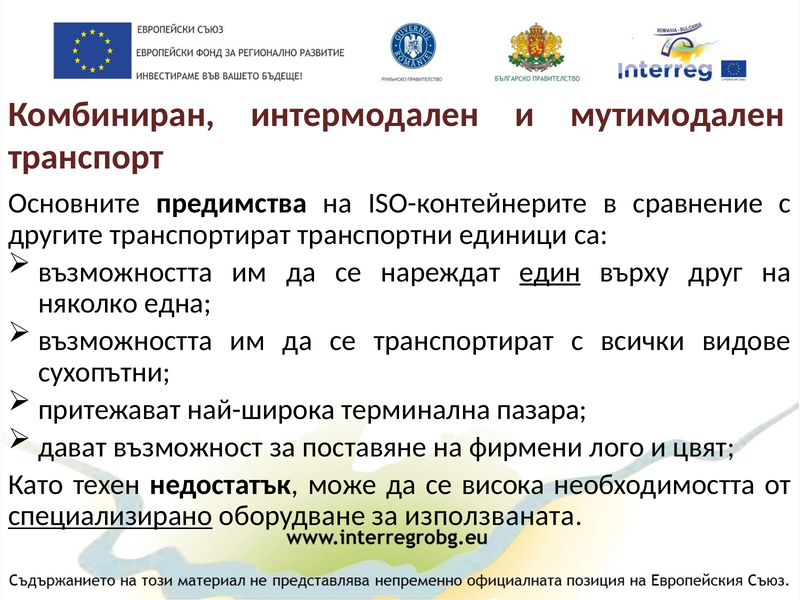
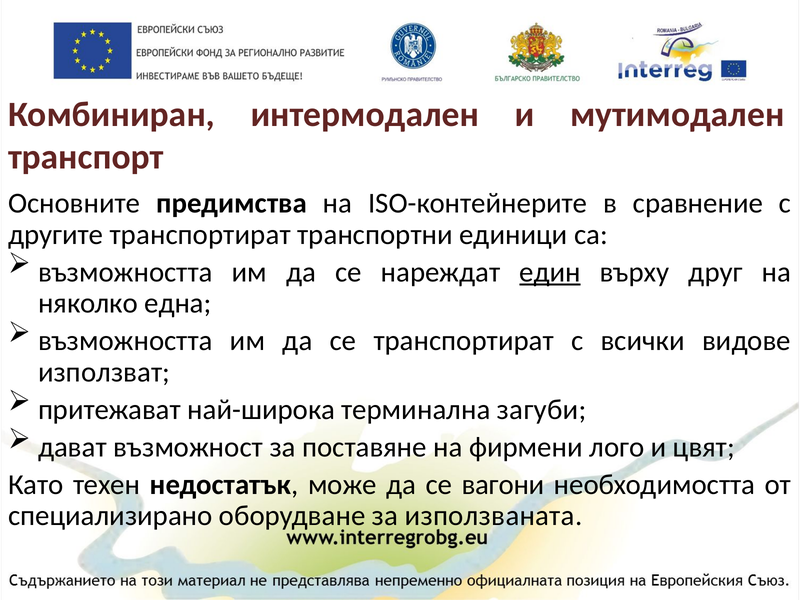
сухопътни: сухопътни -> използват
пазара: пазара -> загуби
висока: висока -> вагони
специализирано underline: present -> none
